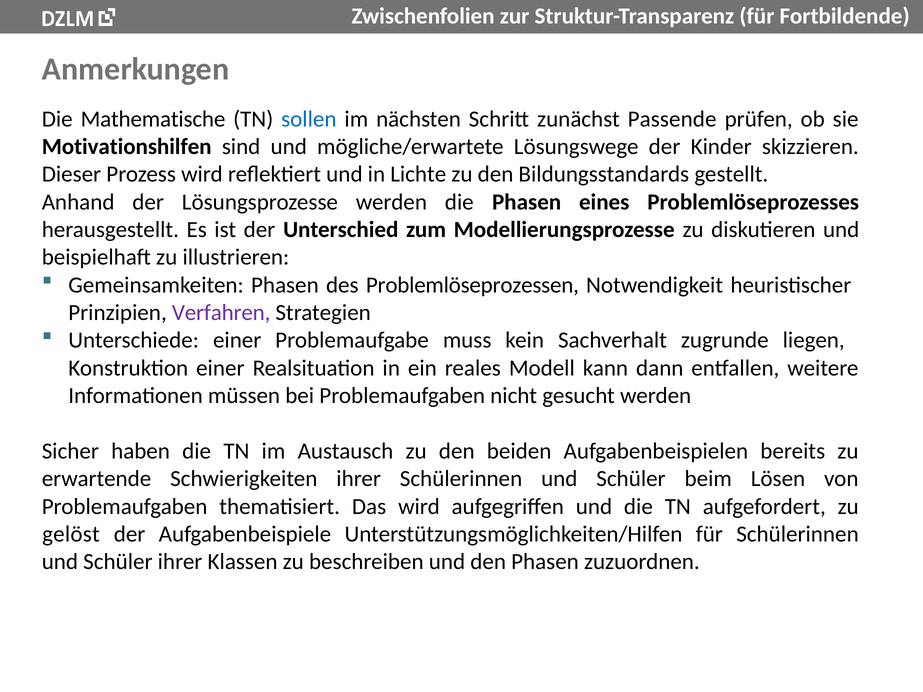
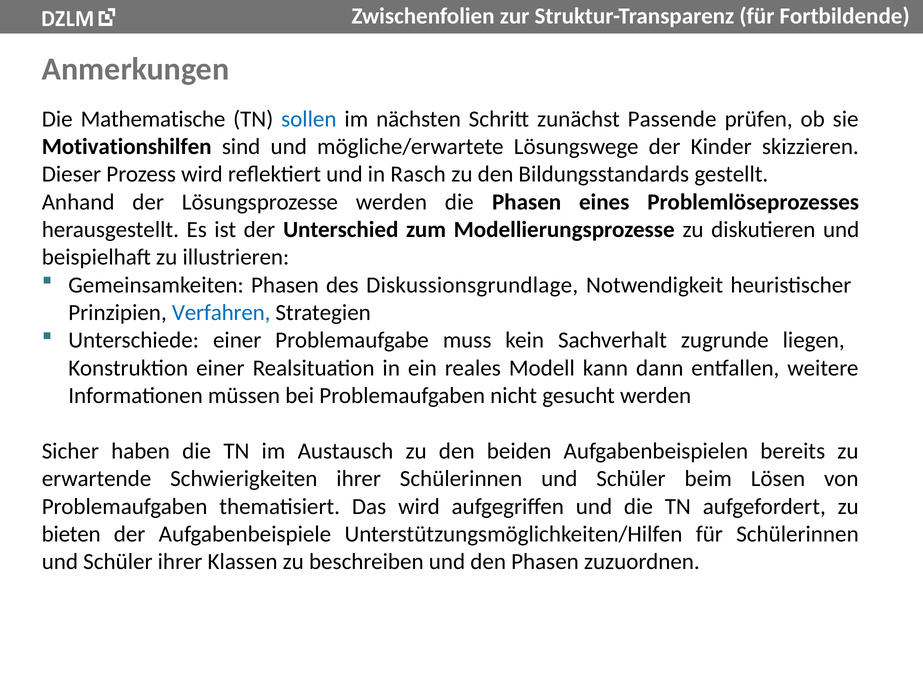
Lichte: Lichte -> Rasch
Problemlöseprozessen: Problemlöseprozessen -> Diskussionsgrundlage
Verfahren colour: purple -> blue
gelöst: gelöst -> bieten
